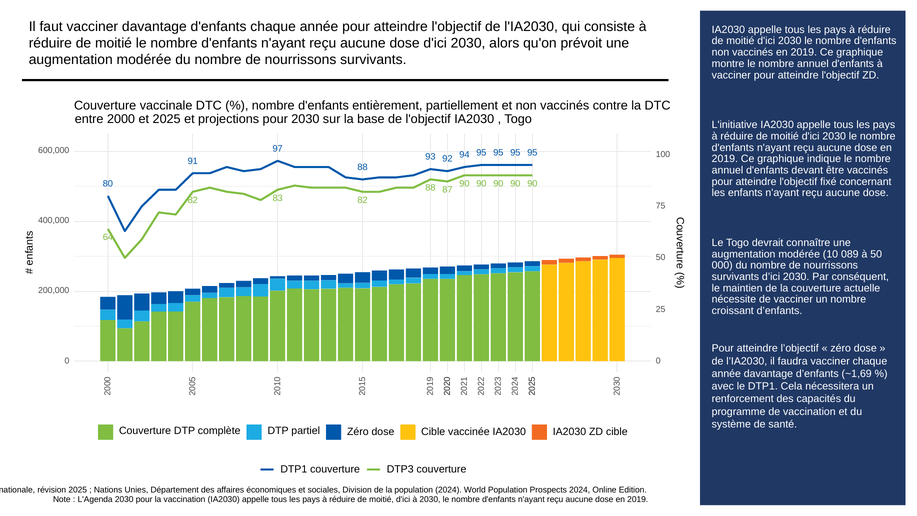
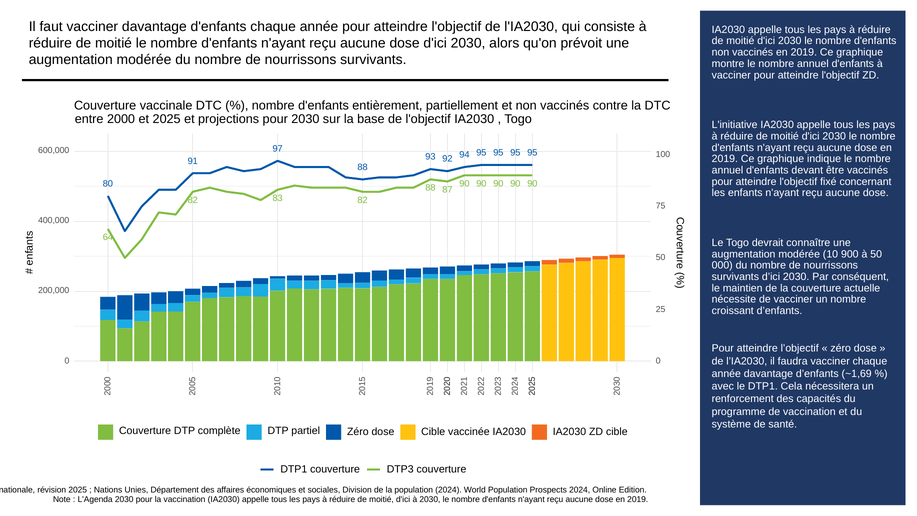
089: 089 -> 900
